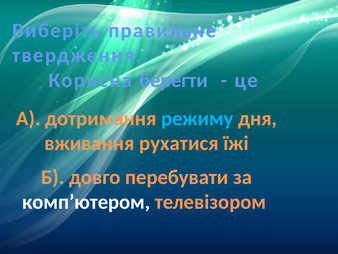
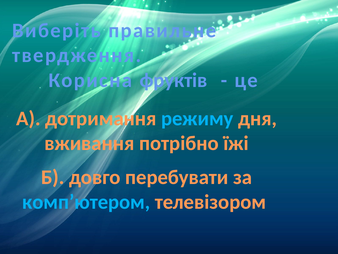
берегти: берегти -> фруктів
рухатися: рухатися -> потрібно
комп’ютером colour: white -> light blue
